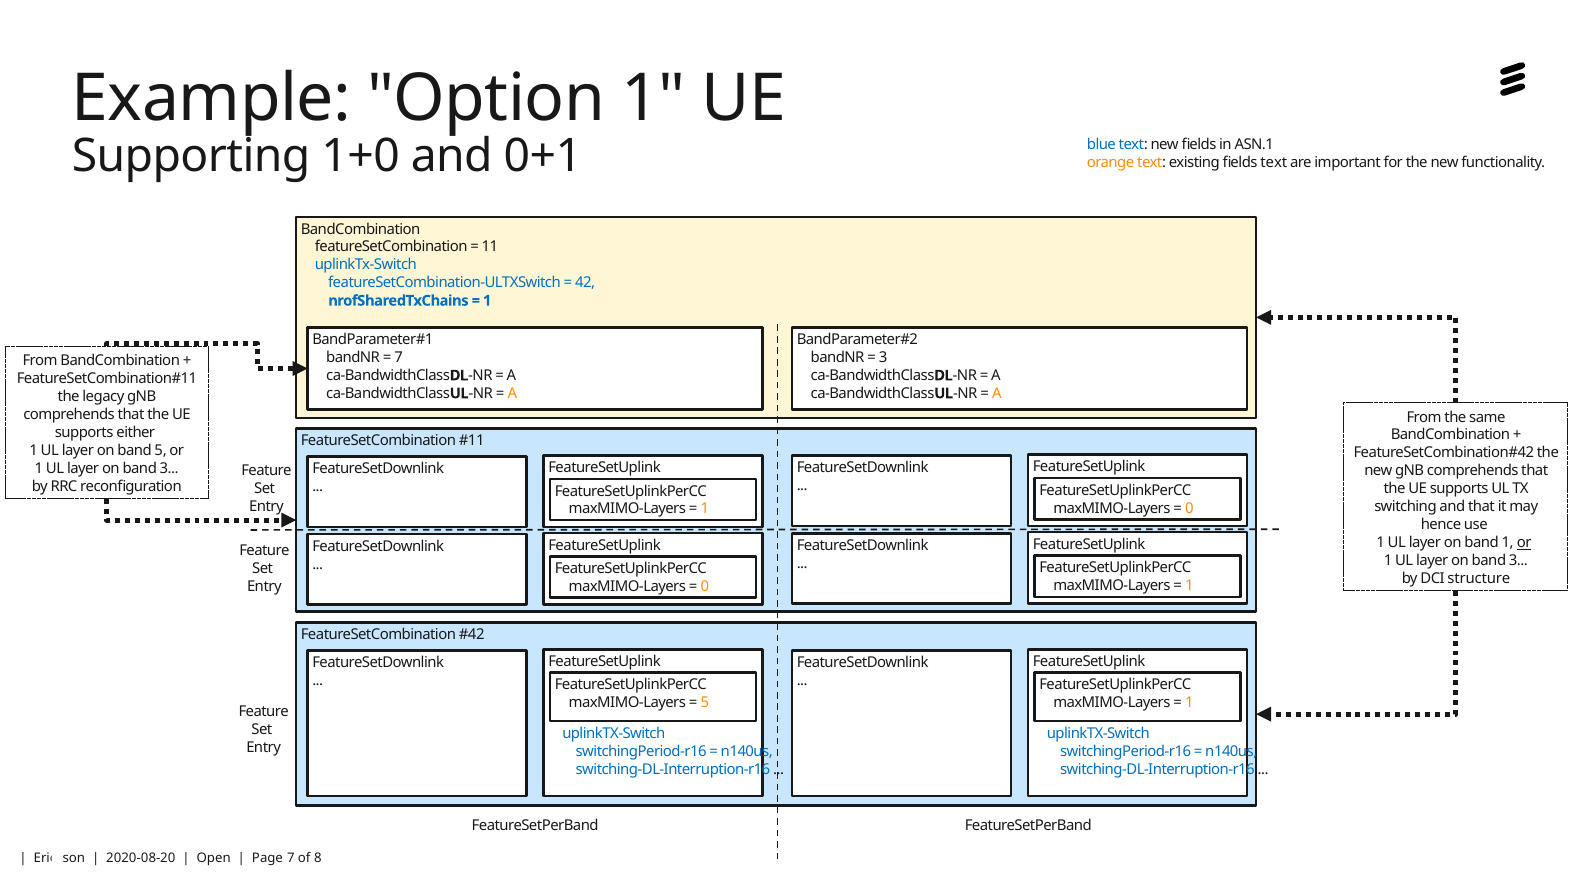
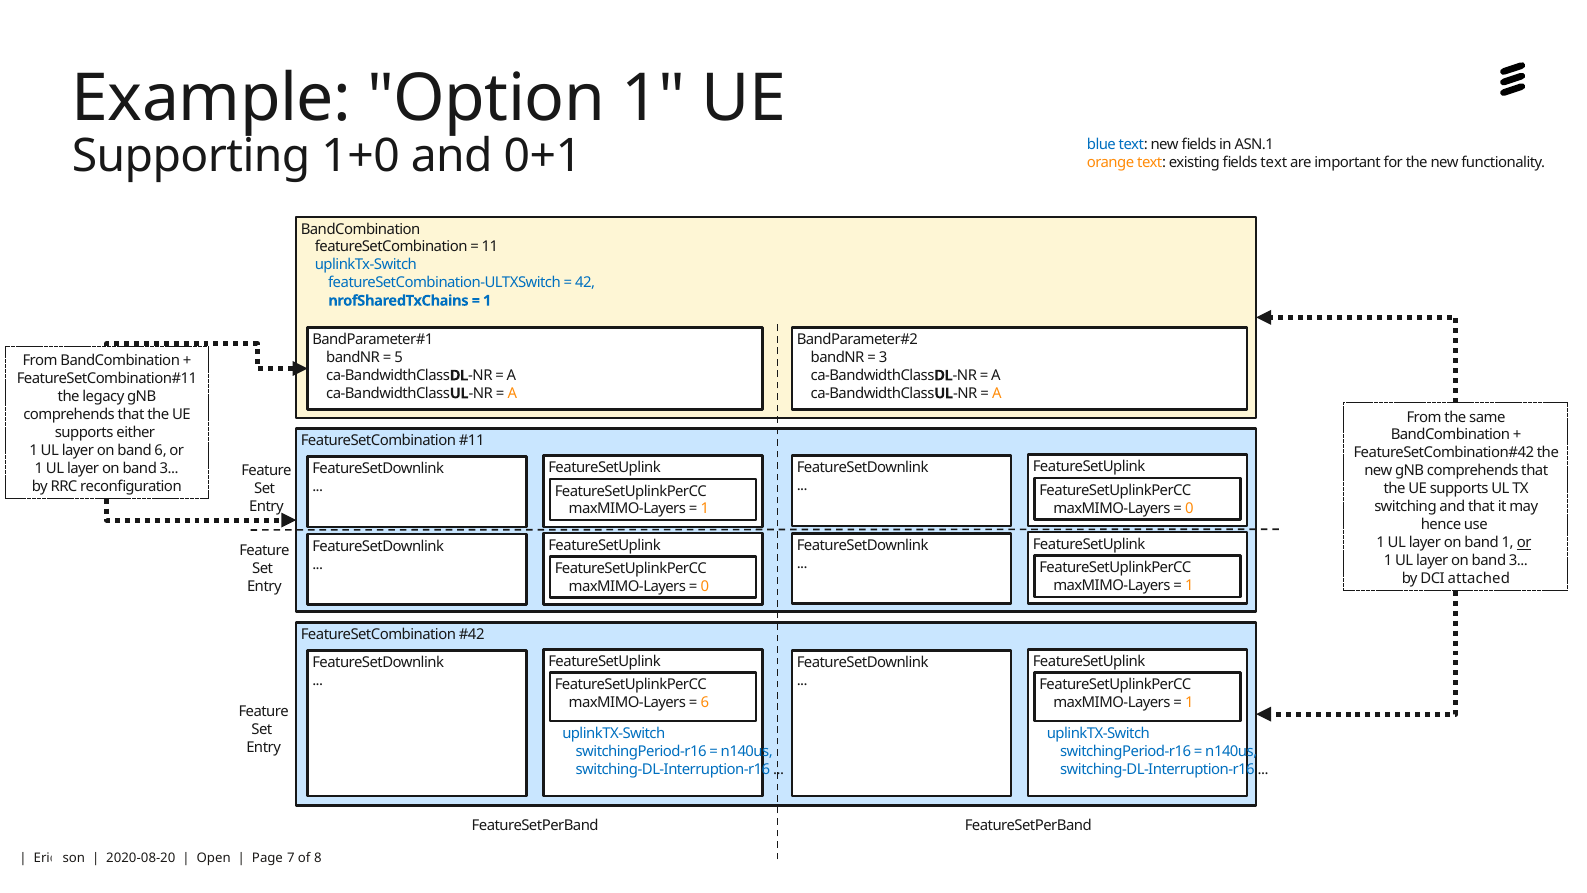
7 at (399, 357): 7 -> 5
band 5: 5 -> 6
structure: structure -> attached
5 at (705, 703): 5 -> 6
